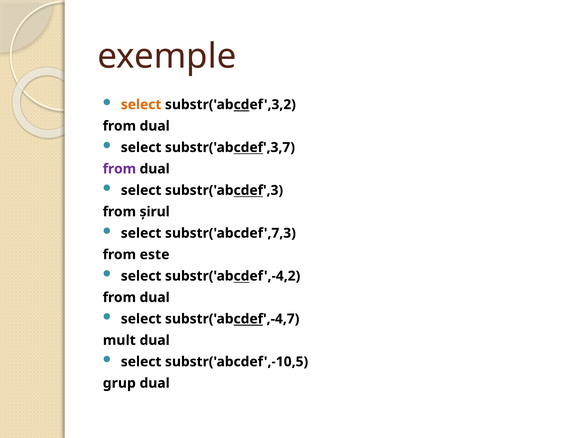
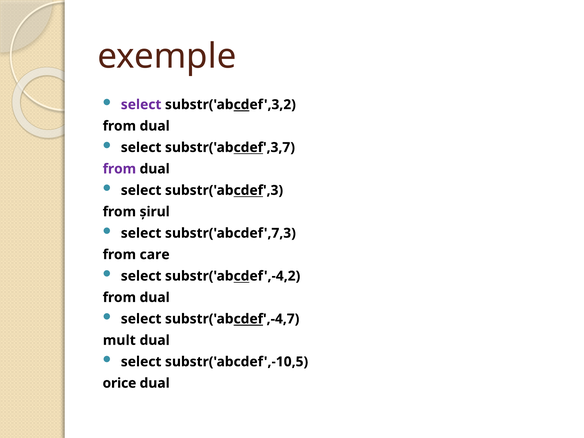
select at (141, 105) colour: orange -> purple
este: este -> care
grup: grup -> orice
